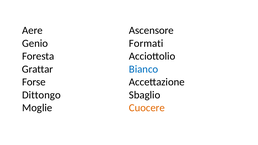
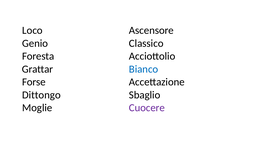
Aere: Aere -> Loco
Formati: Formati -> Classico
Cuocere colour: orange -> purple
